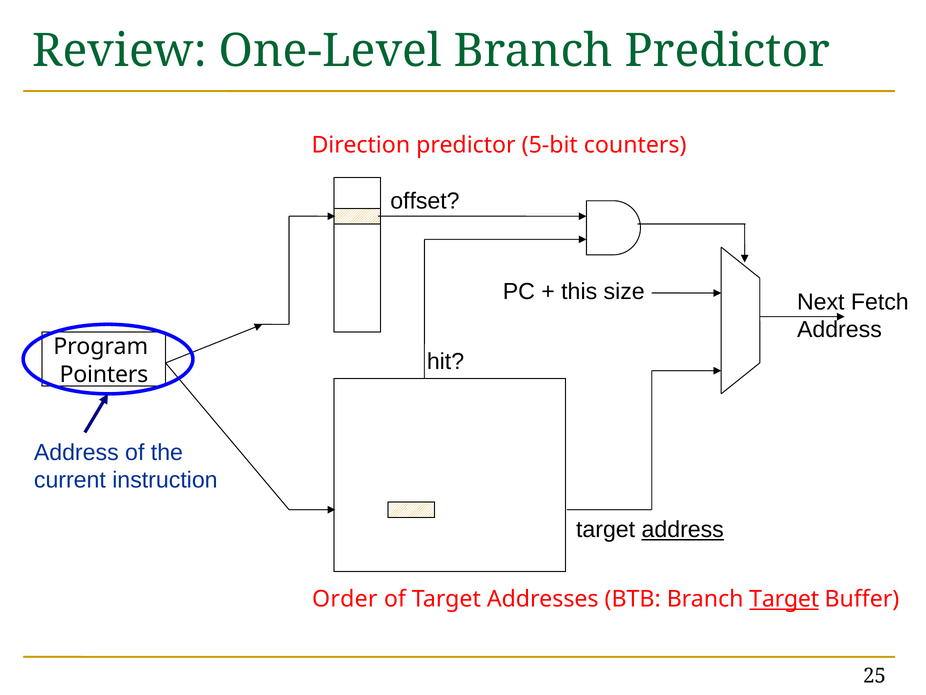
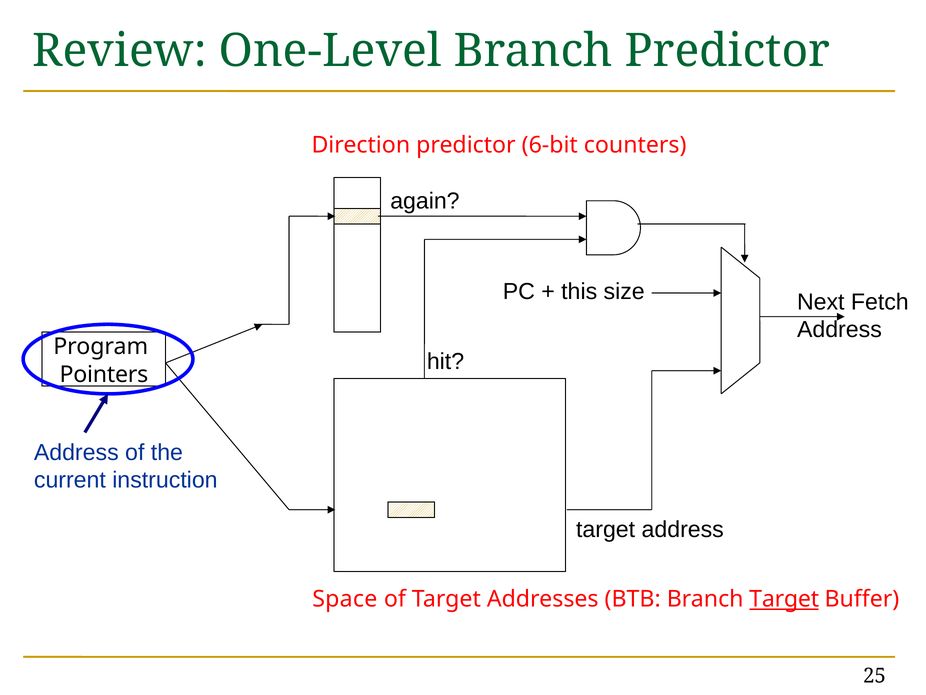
5-bit: 5-bit -> 6-bit
offset: offset -> again
address at (683, 529) underline: present -> none
Order: Order -> Space
